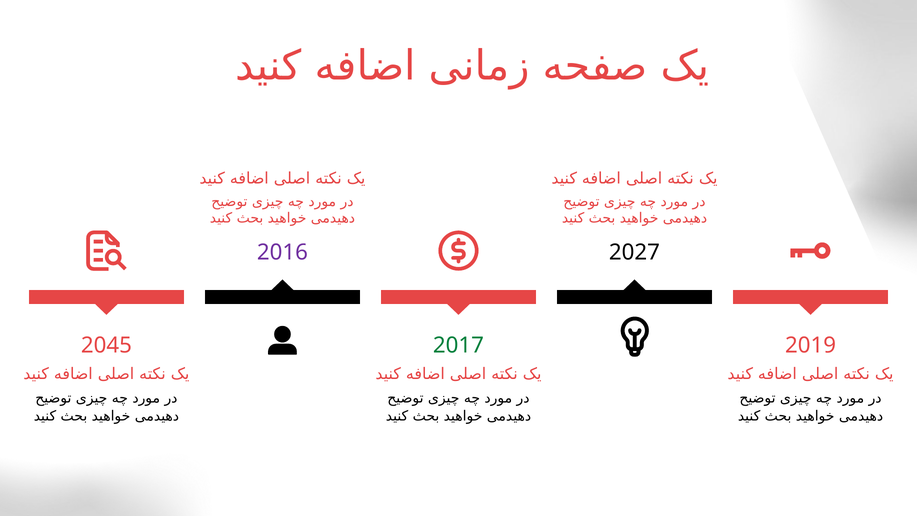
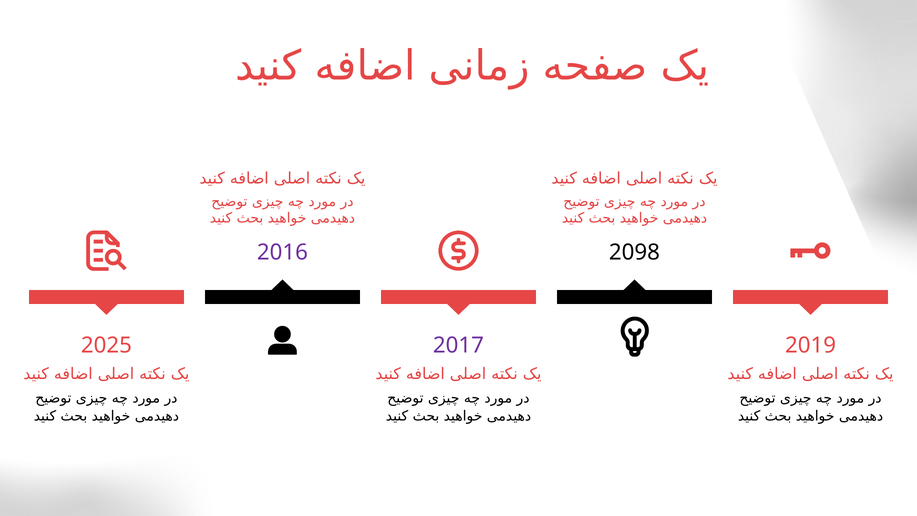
2027: 2027 -> 2098
2045: 2045 -> 2025
2017 colour: green -> purple
